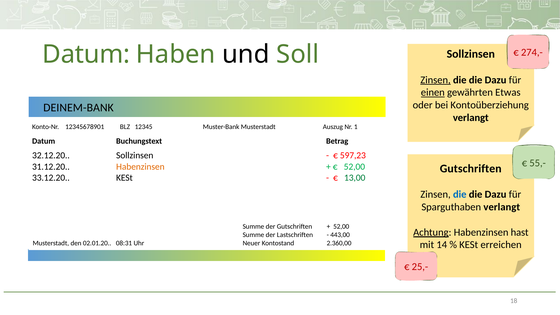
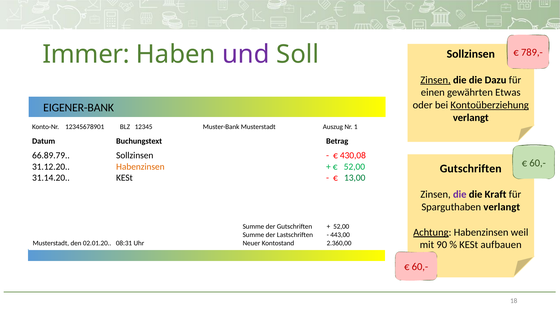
Datum at (86, 54): Datum -> Immer
und colour: black -> purple
274,-: 274,- -> 789,-
einen underline: present -> none
Kontoüberziehung underline: none -> present
DEINEM-BANK: DEINEM-BANK -> EIGENER-BANK
32.12.20: 32.12.20 -> 66.89.79
597,23: 597,23 -> 430,08
55,- at (538, 163): 55,- -> 60,-
33.12.20: 33.12.20 -> 31.14.20
die at (460, 194) colour: blue -> purple
Dazu at (496, 194): Dazu -> Kraft
hast: hast -> weil
14: 14 -> 90
erreichen: erreichen -> aufbauen
25,- at (420, 267): 25,- -> 60,-
